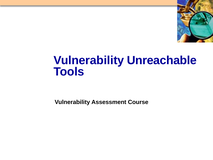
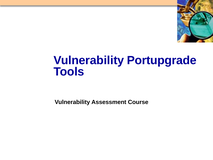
Unreachable: Unreachable -> Portupgrade
